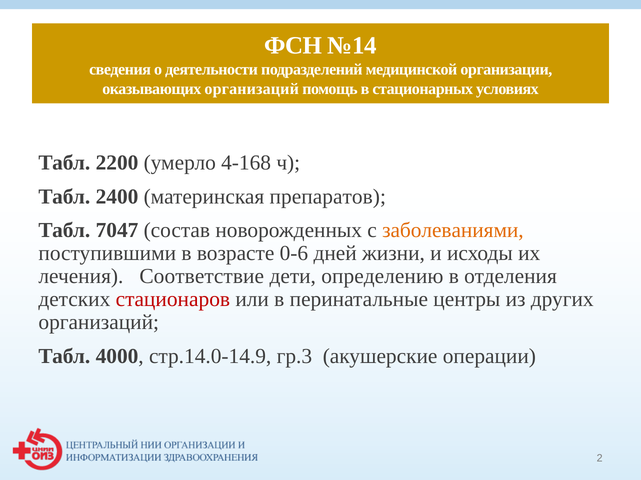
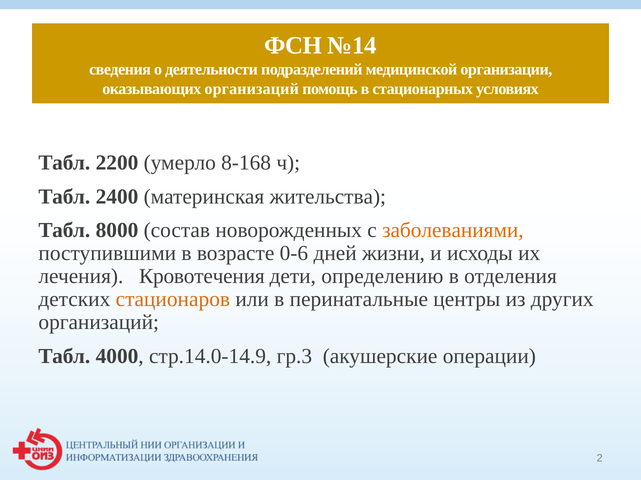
4-168: 4-168 -> 8-168
препаратов: препаратов -> жительства
7047: 7047 -> 8000
Соответствие: Соответствие -> Кровотечения
стационаров colour: red -> orange
